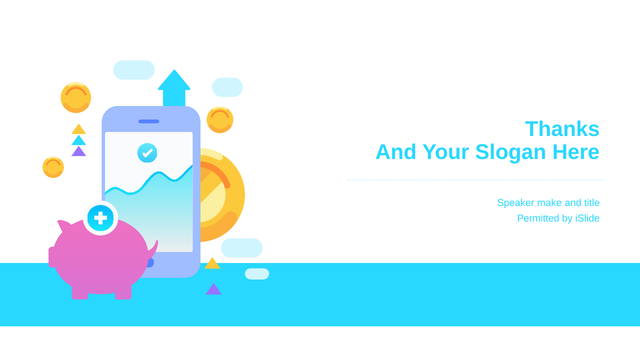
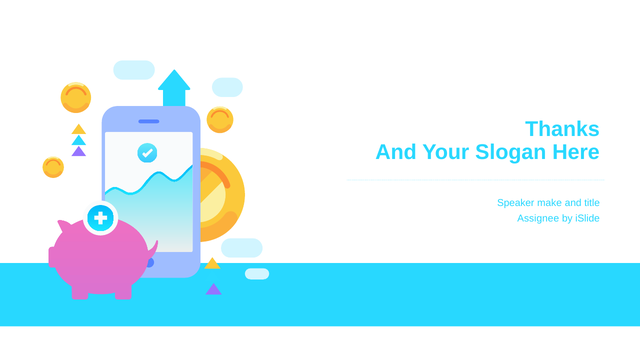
Permitted: Permitted -> Assignee
